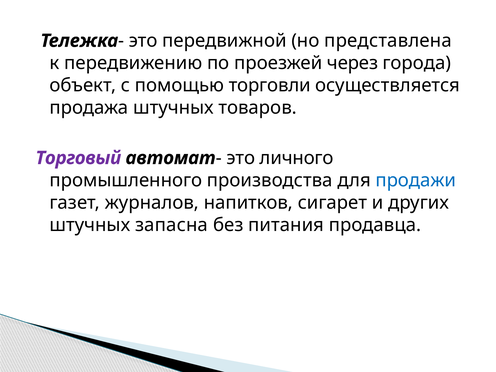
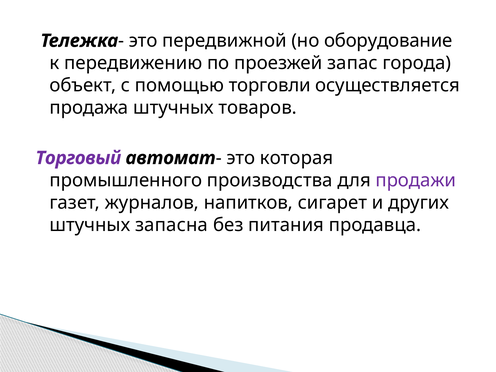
представлена: представлена -> оборудование
через: через -> запас
личного: личного -> которая
продажи colour: blue -> purple
